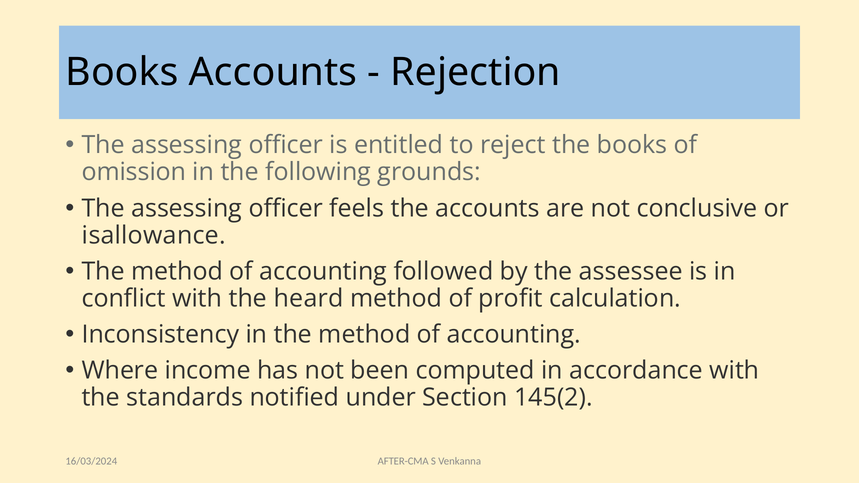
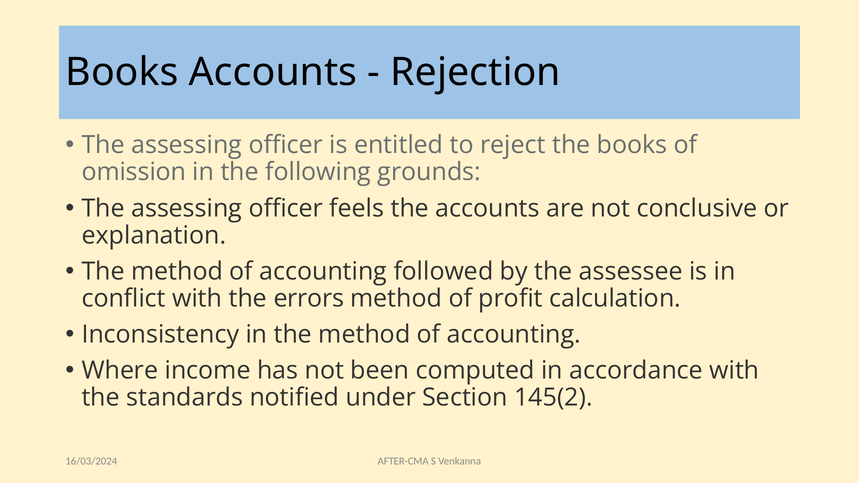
isallowance: isallowance -> explanation
heard: heard -> errors
